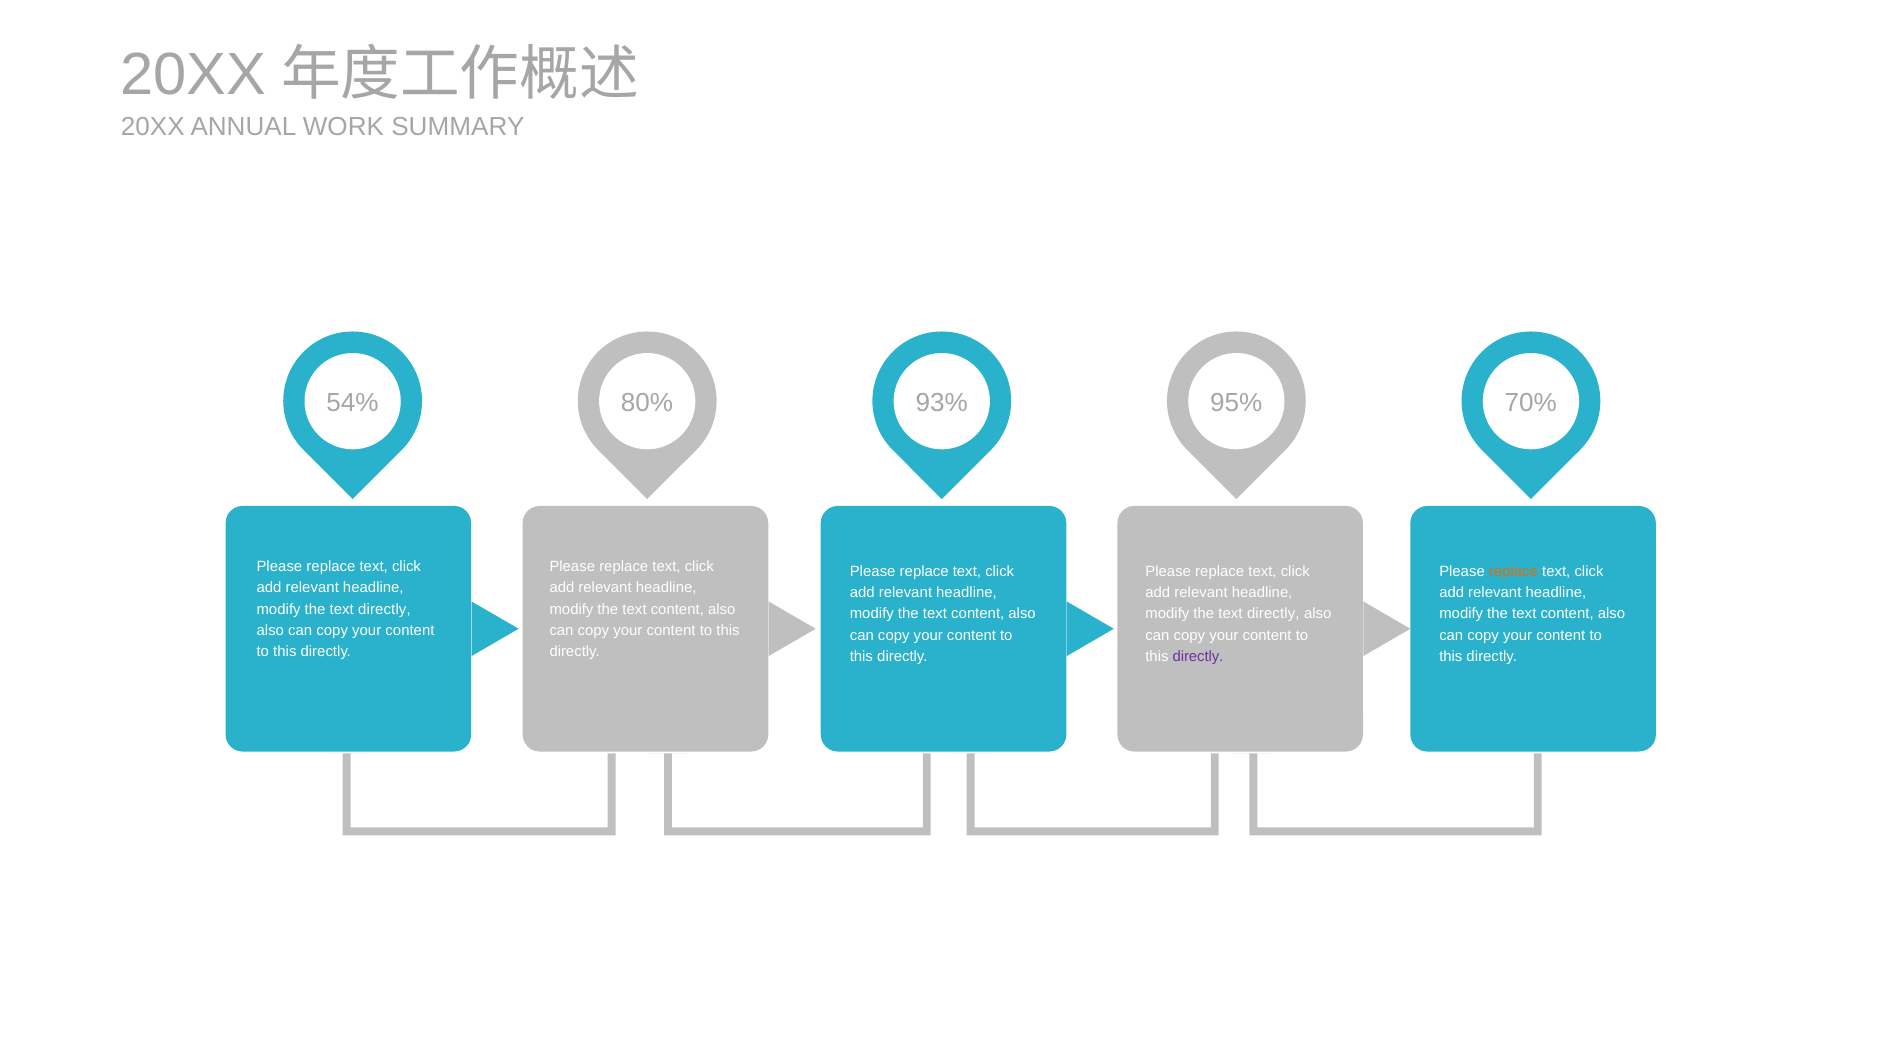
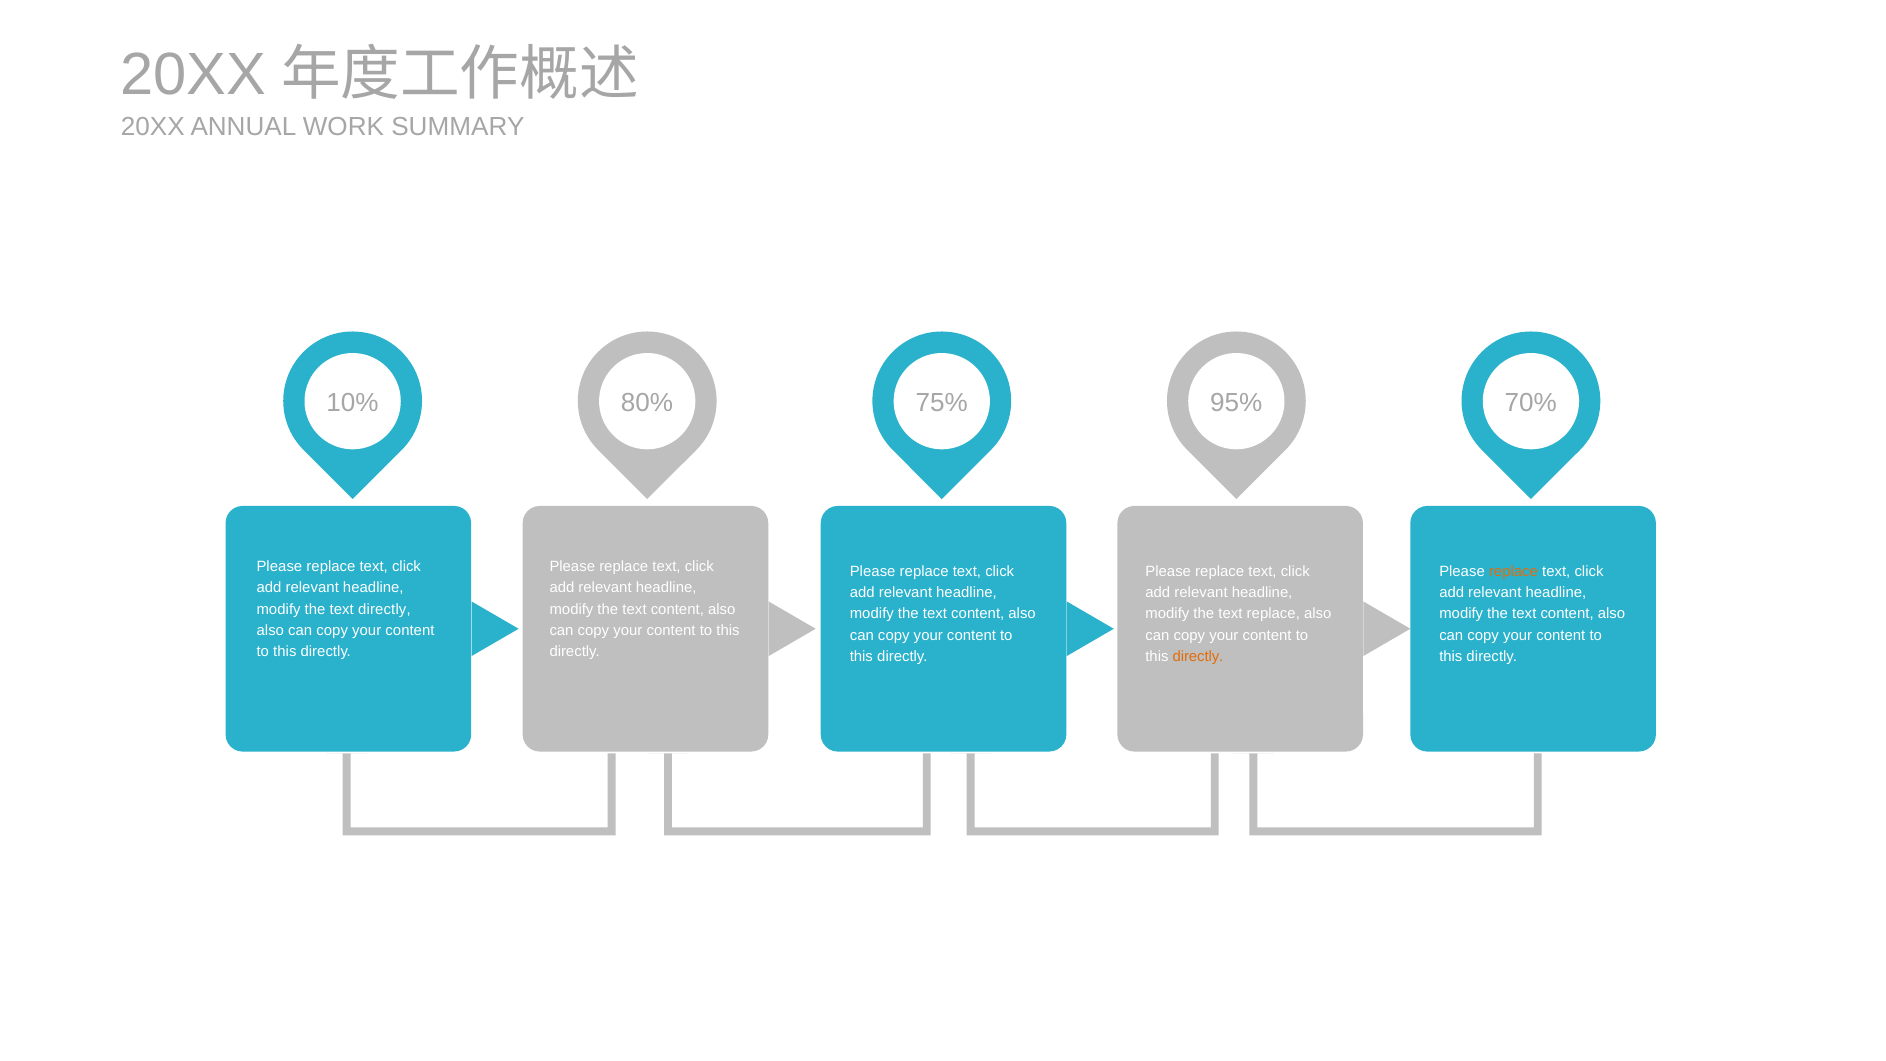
54%: 54% -> 10%
93%: 93% -> 75%
directly at (1273, 614): directly -> replace
directly at (1198, 657) colour: purple -> orange
